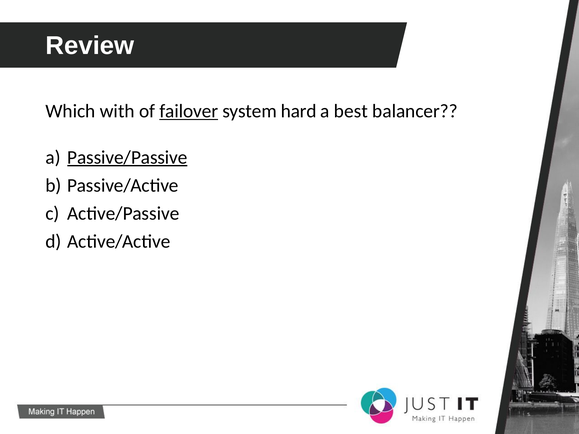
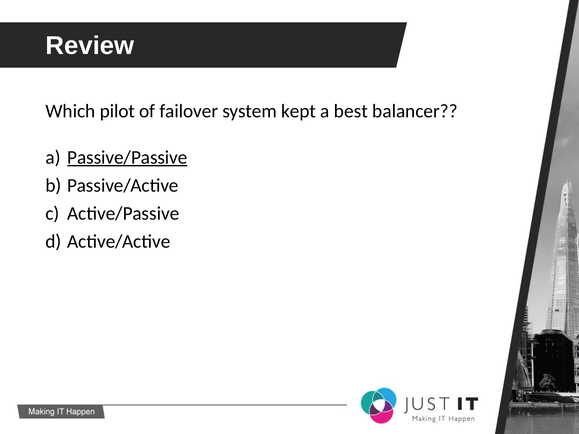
with: with -> pilot
failover underline: present -> none
hard: hard -> kept
